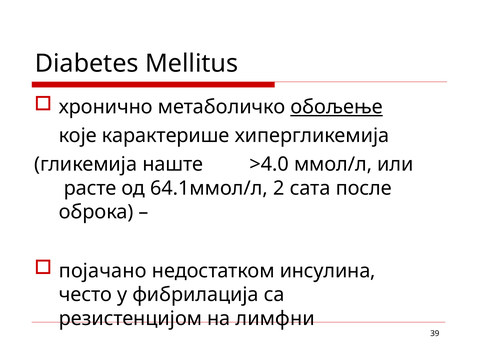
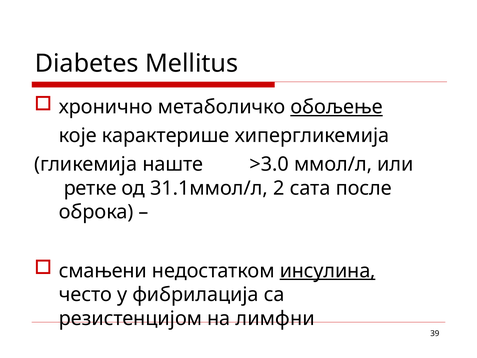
>4.0: >4.0 -> >3.0
расте: расте -> ретке
64.1ммол/л: 64.1ммол/л -> 31.1ммол/л
појачано: појачано -> смањени
инсулина underline: none -> present
